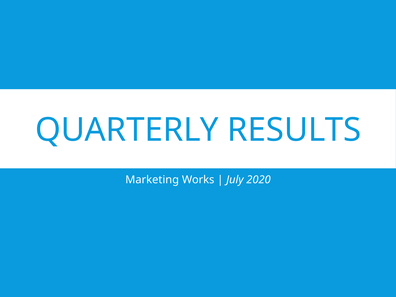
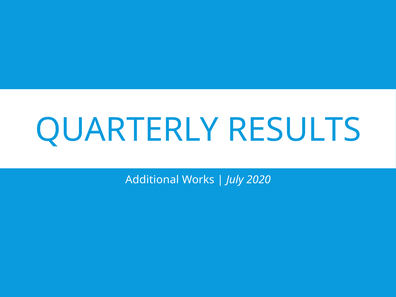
Marketing: Marketing -> Additional
